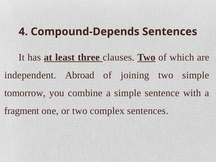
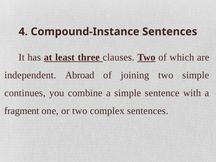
Compound-Depends: Compound-Depends -> Compound-Instance
tomorrow: tomorrow -> continues
